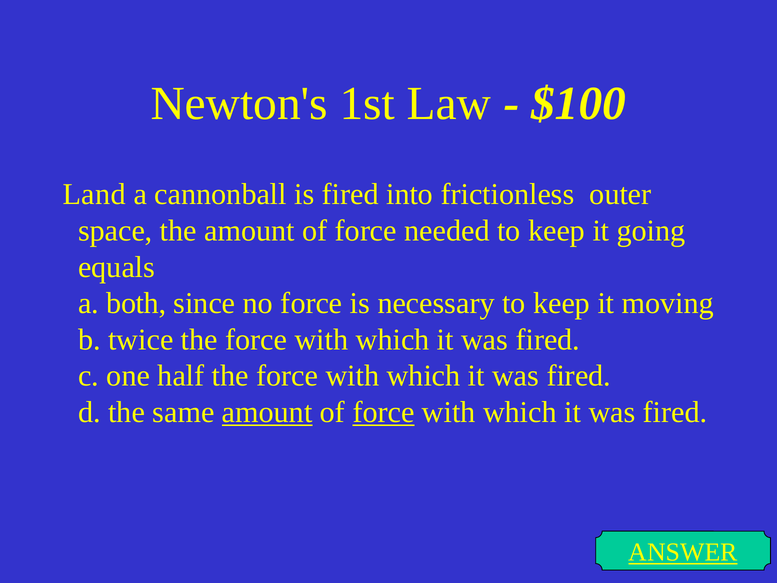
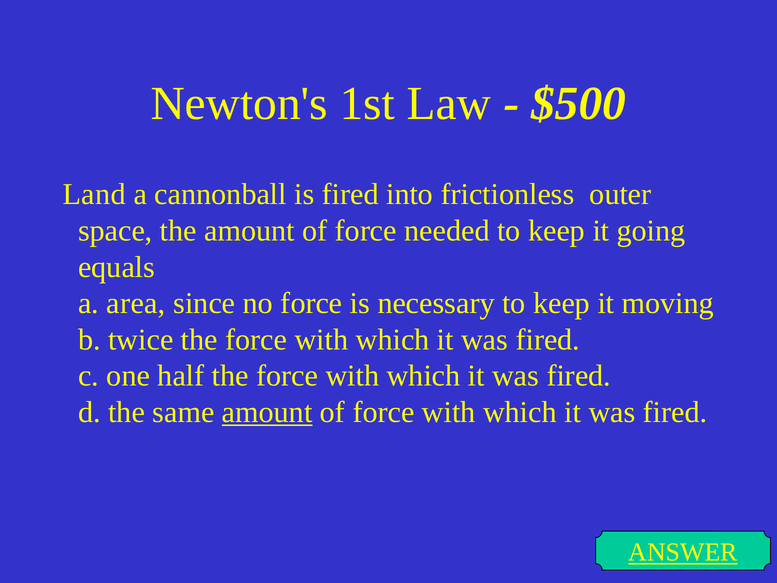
$100: $100 -> $500
both: both -> area
force at (384, 412) underline: present -> none
